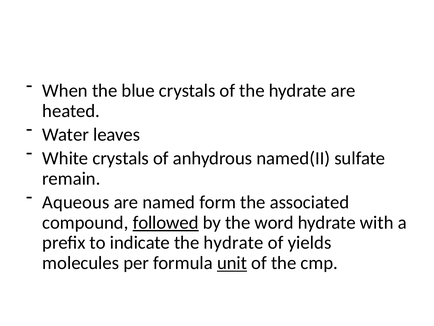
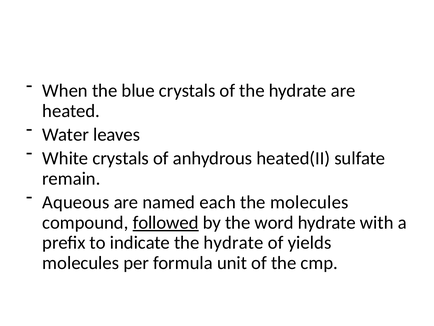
named(II: named(II -> heated(II
form: form -> each
the associated: associated -> molecules
unit underline: present -> none
